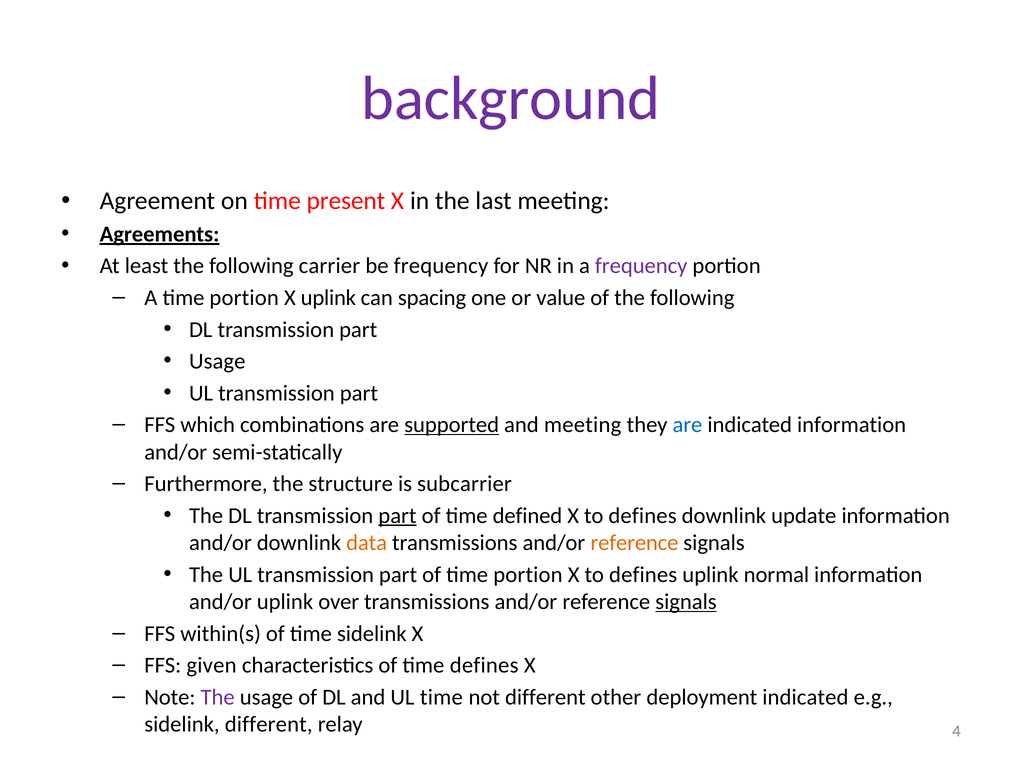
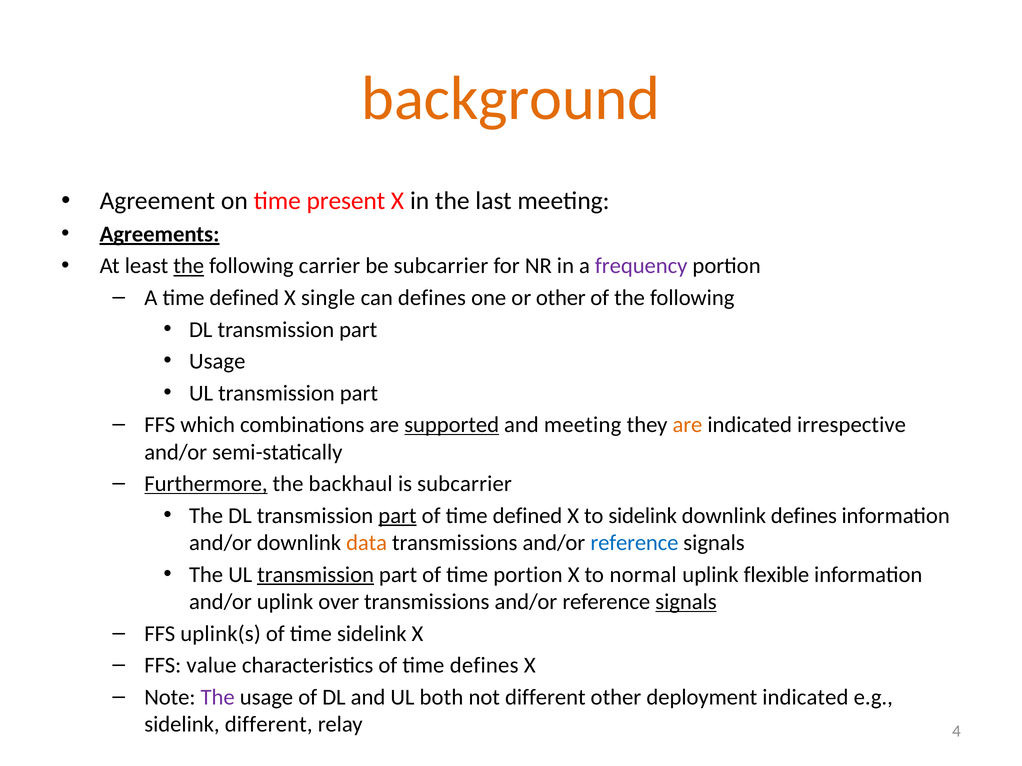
background colour: purple -> orange
the at (189, 266) underline: none -> present
be frequency: frequency -> subcarrier
A time portion: portion -> defined
X uplink: uplink -> single
can spacing: spacing -> defines
or value: value -> other
are at (687, 425) colour: blue -> orange
indicated information: information -> irrespective
Furthermore underline: none -> present
structure: structure -> backhaul
defines at (643, 516): defines -> sidelink
downlink update: update -> defines
reference at (634, 543) colour: orange -> blue
transmission at (316, 575) underline: none -> present
defines at (643, 575): defines -> normal
normal: normal -> flexible
within(s: within(s -> uplink(s
given: given -> value
UL time: time -> both
